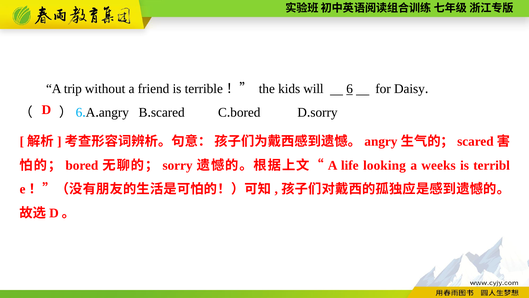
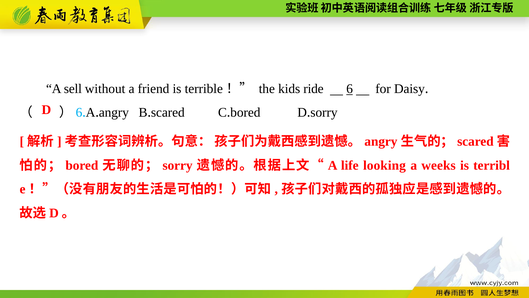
trip: trip -> sell
will: will -> ride
